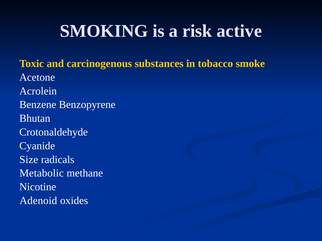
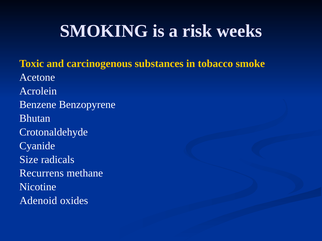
active: active -> weeks
Metabolic: Metabolic -> Recurrens
